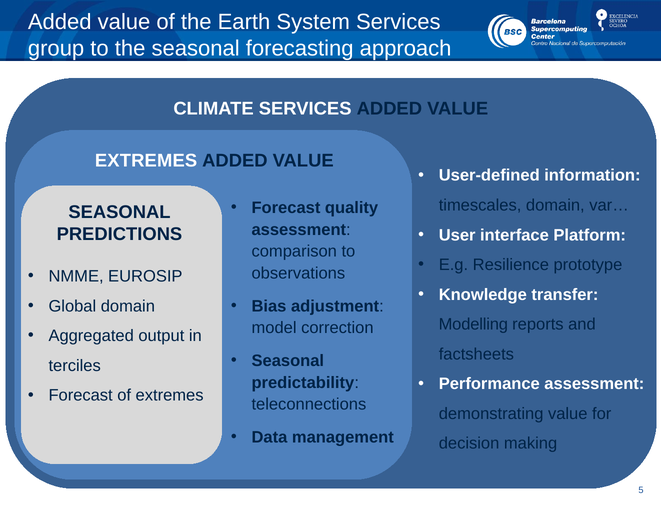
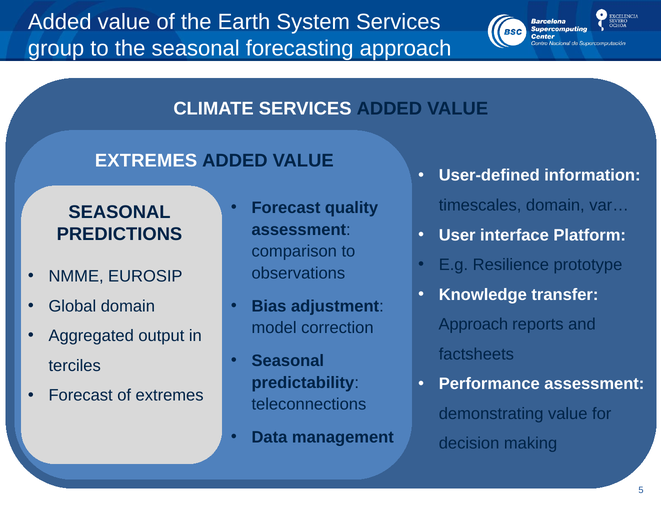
Modelling at (473, 324): Modelling -> Approach
